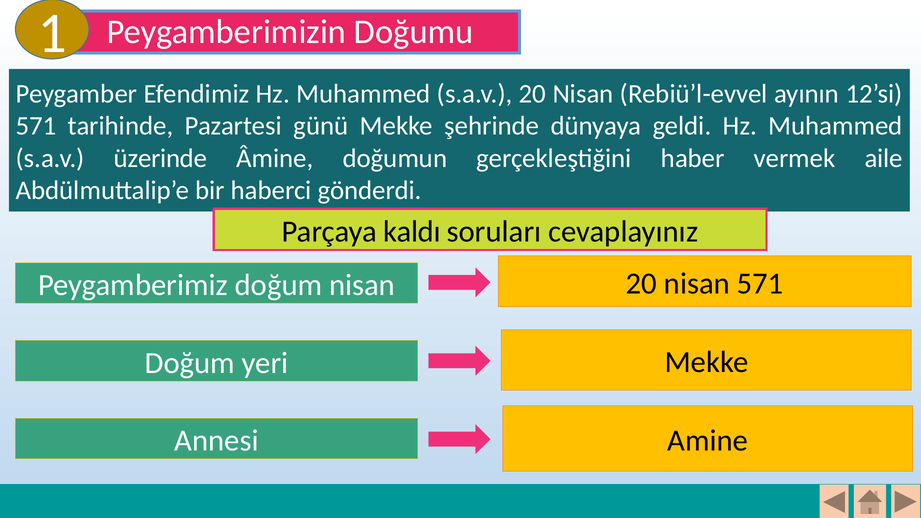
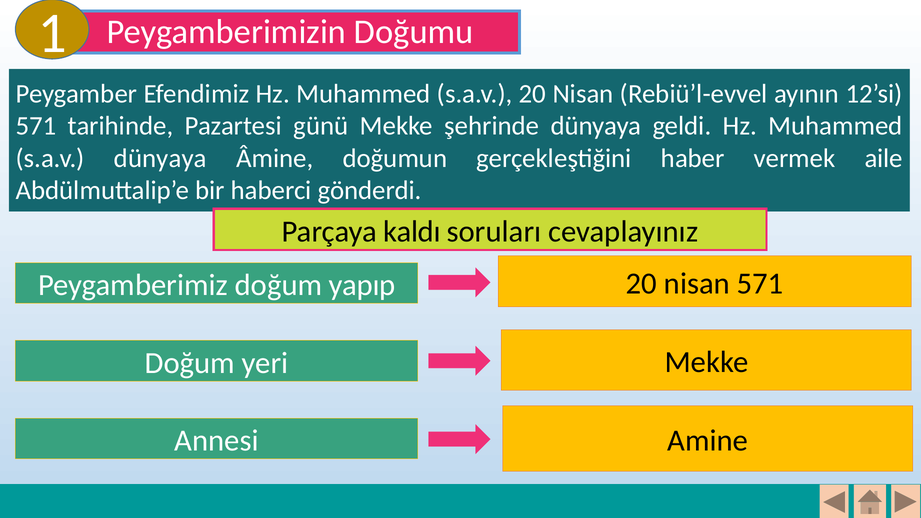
s.a.v üzerinde: üzerinde -> dünyaya
doğum nisan: nisan -> yapıp
